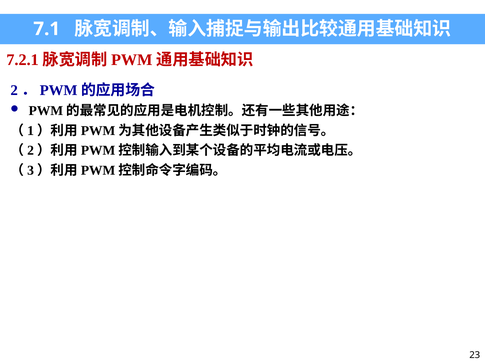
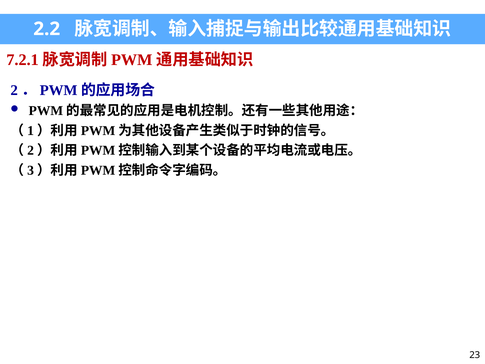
7.1: 7.1 -> 2.2
